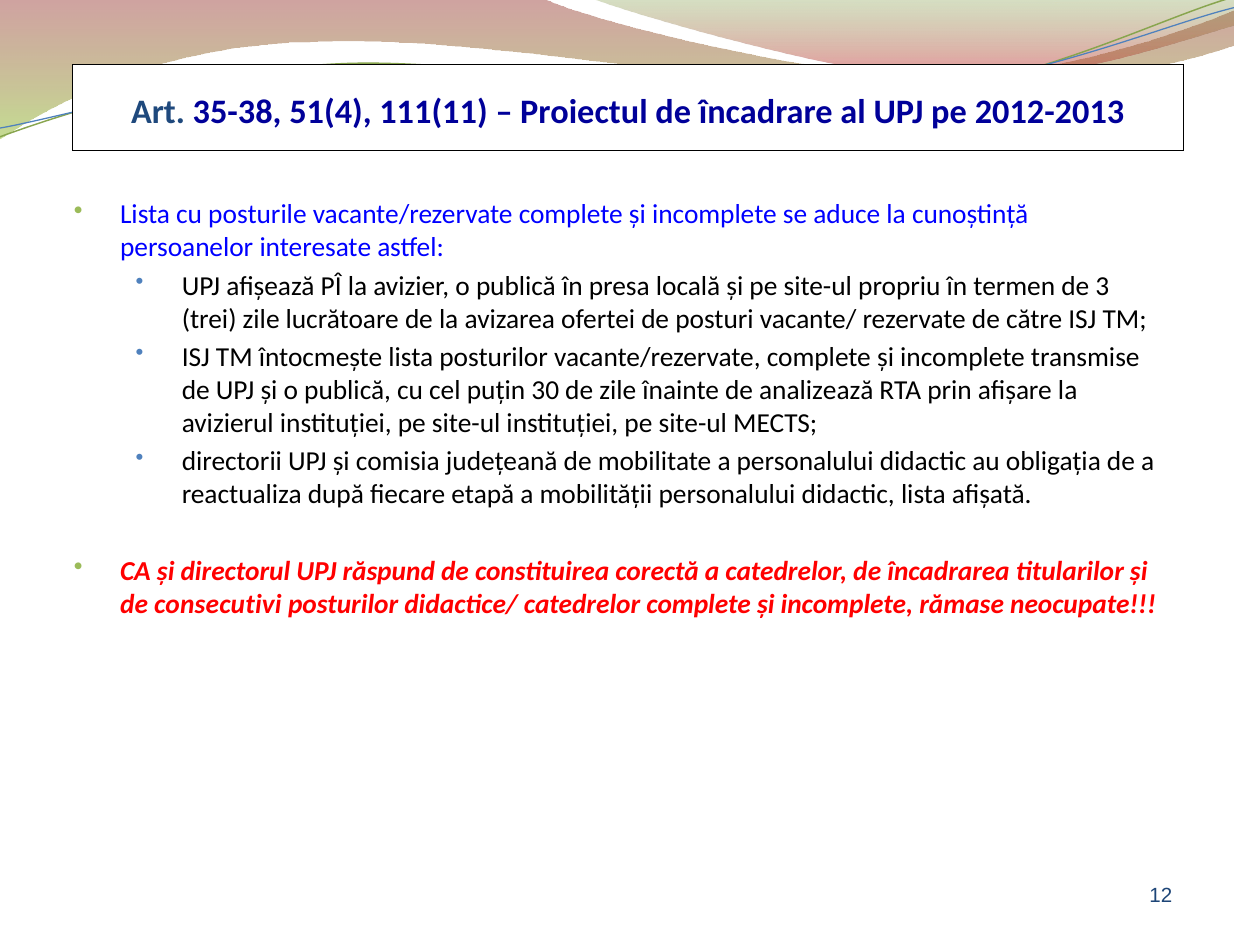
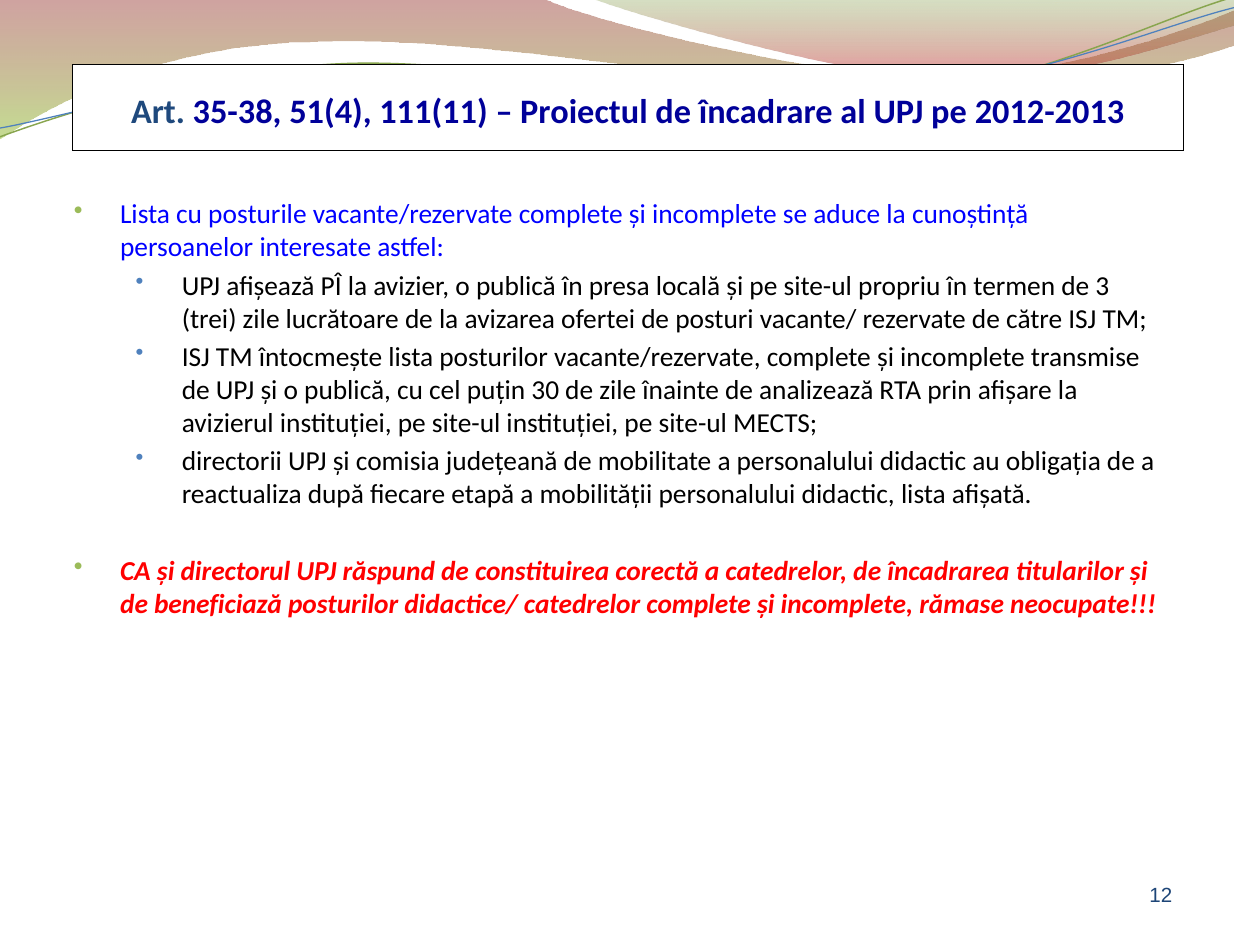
consecutivi: consecutivi -> beneficiază
